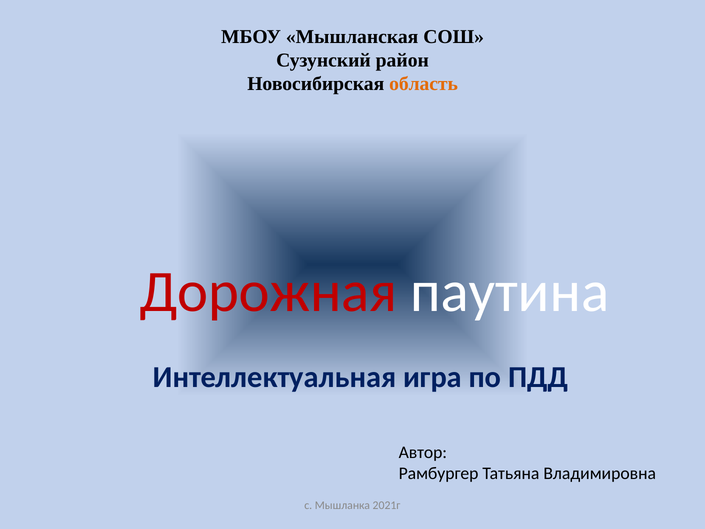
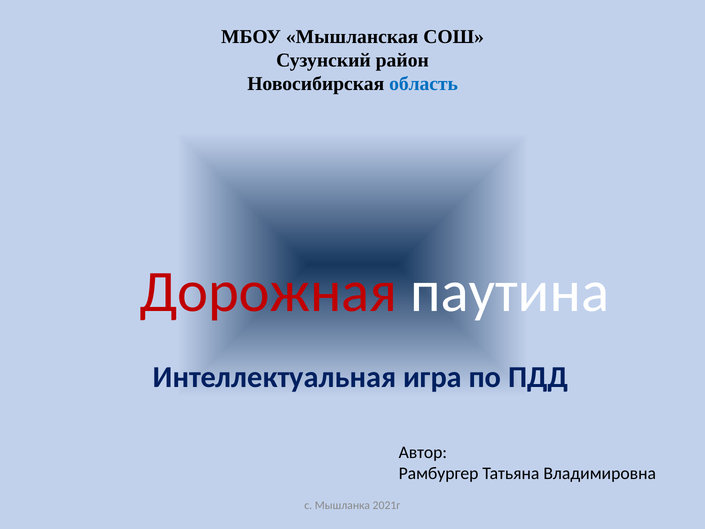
область colour: orange -> blue
